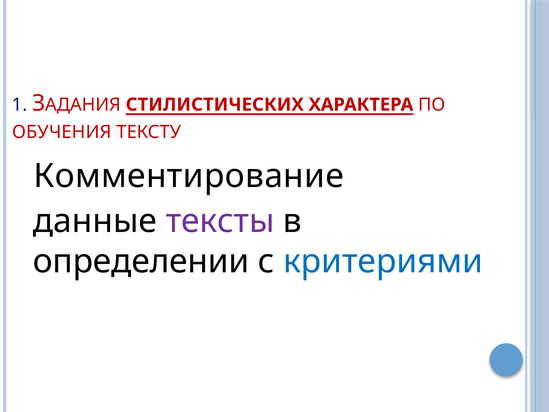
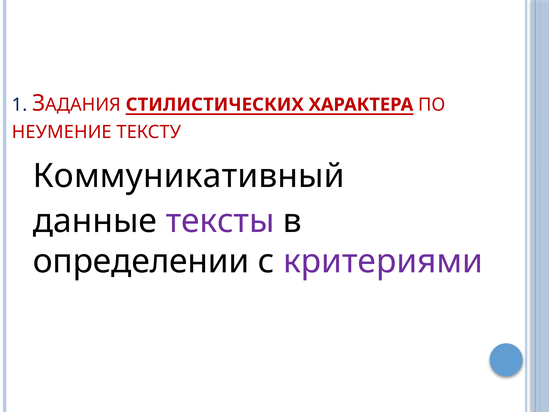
ОБУЧЕНИЯ: ОБУЧЕНИЯ -> НЕУМЕНИЕ
Комментирование: Комментирование -> Коммуникативный
критериями colour: blue -> purple
